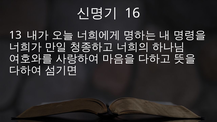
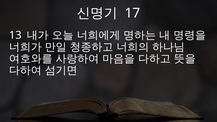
16: 16 -> 17
